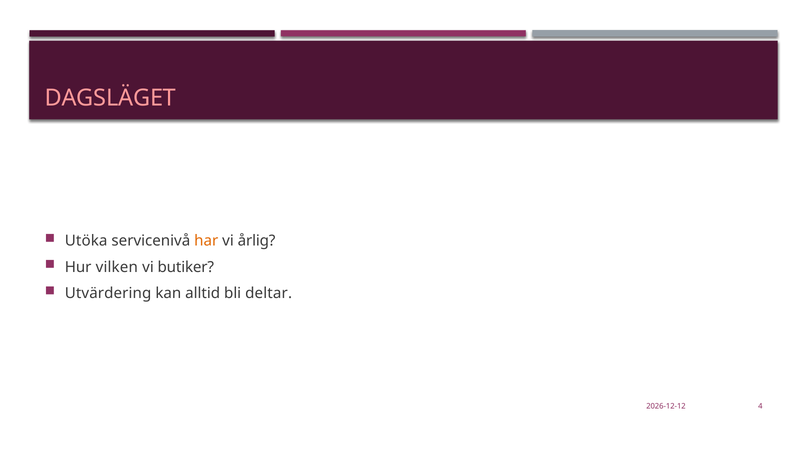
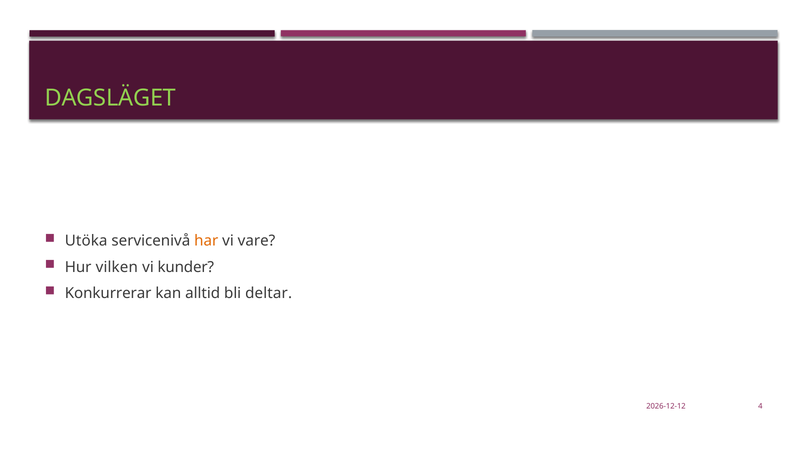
DAGSLÄGET colour: pink -> light green
årlig: årlig -> vare
butiker: butiker -> kunder
Utvärdering: Utvärdering -> Konkurrerar
